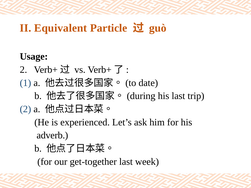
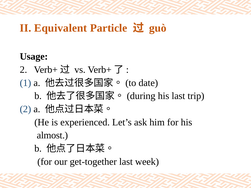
adverb: adverb -> almost
